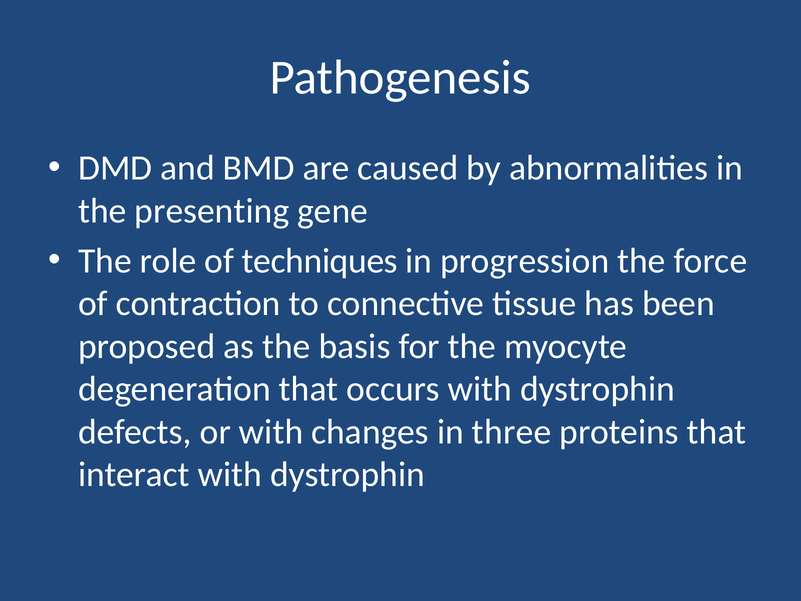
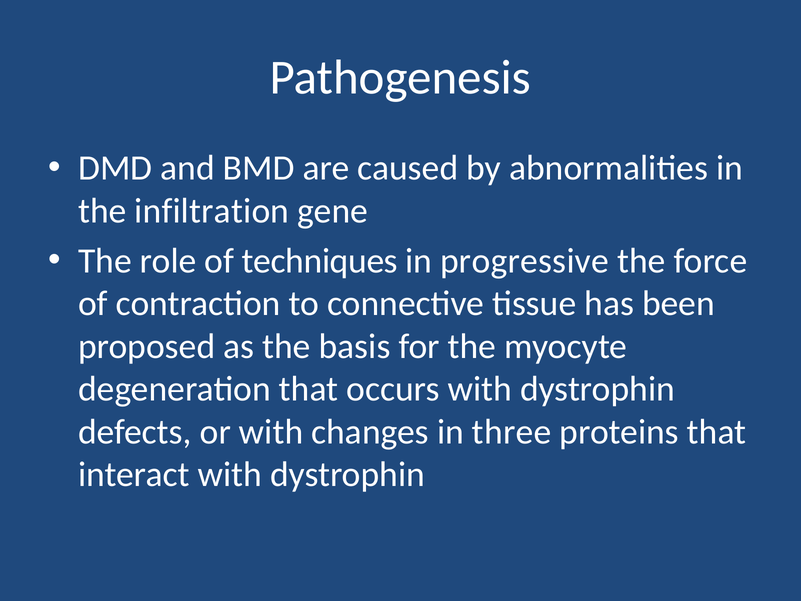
presenting: presenting -> infiltration
progression: progression -> progressive
